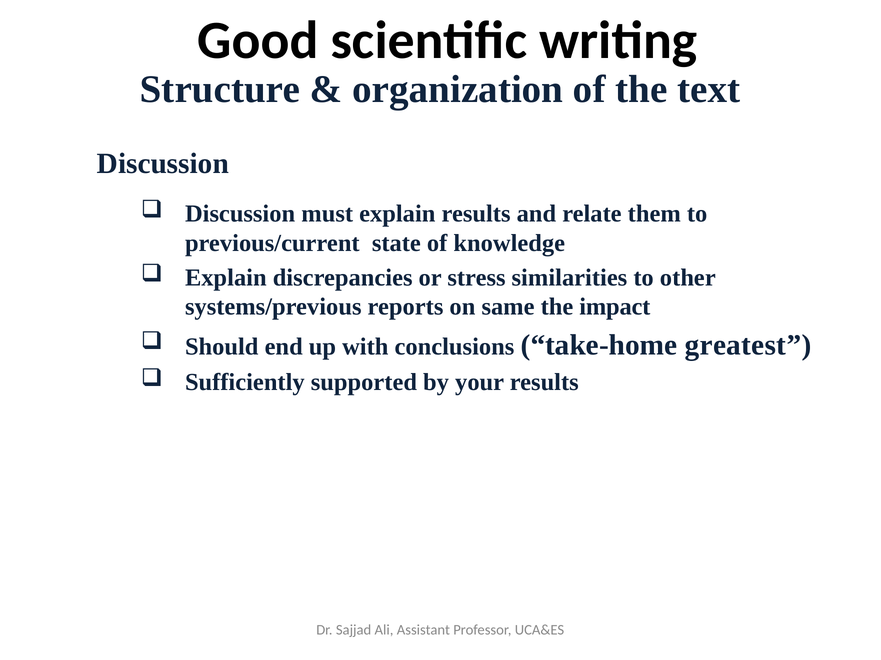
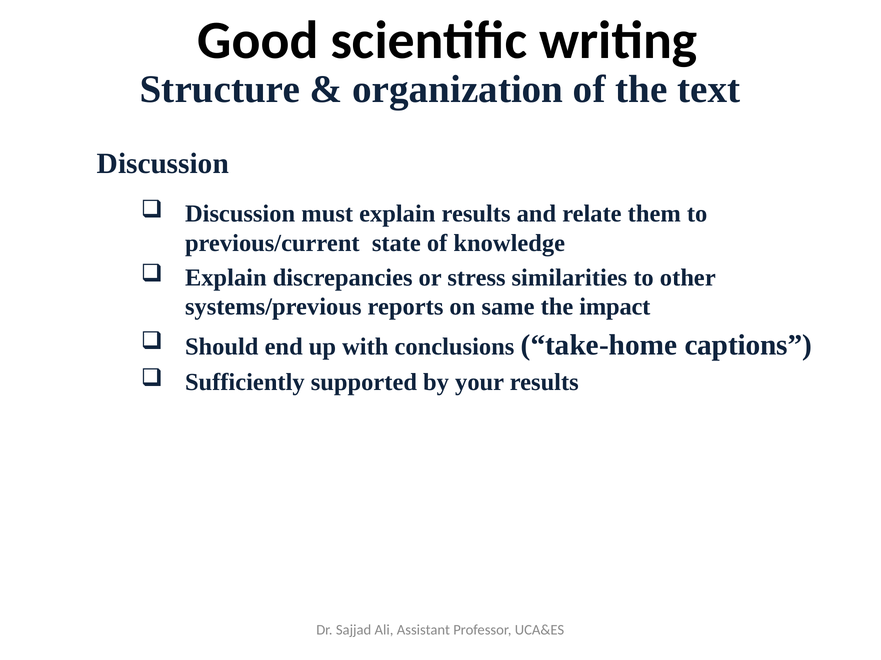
greatest: greatest -> captions
